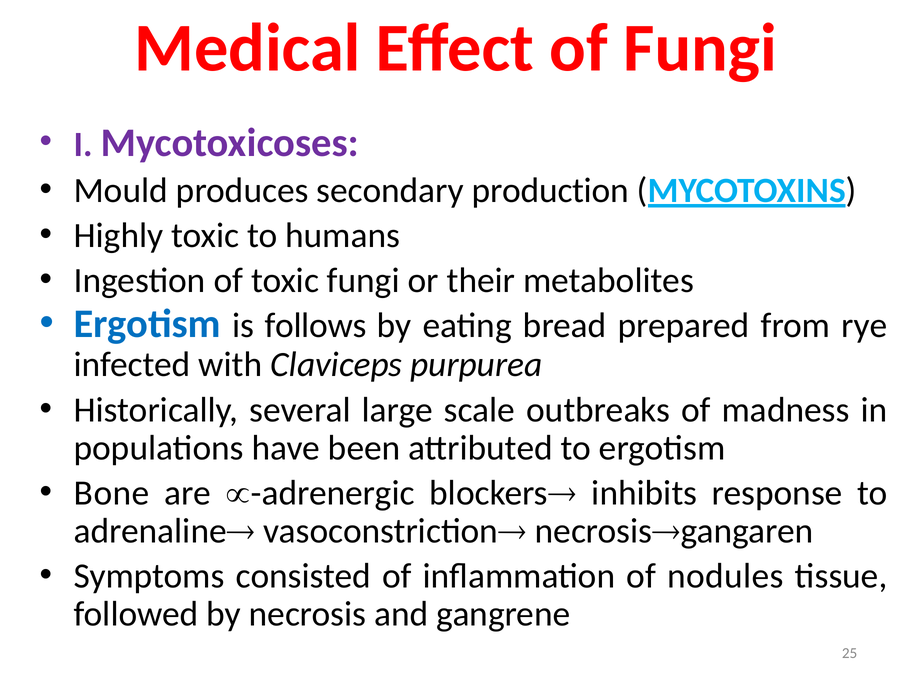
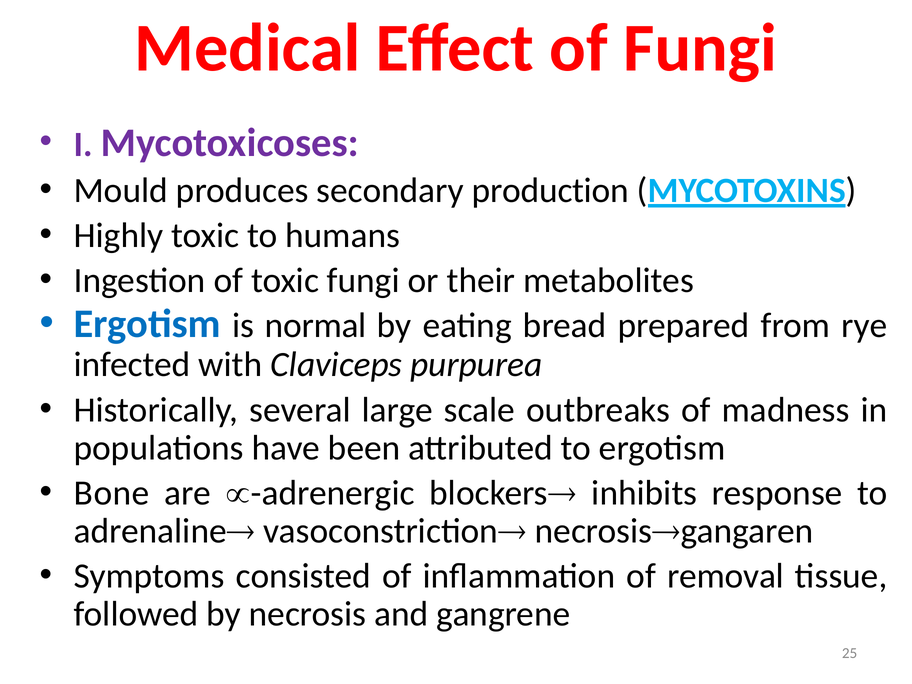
follows: follows -> normal
nodules: nodules -> removal
